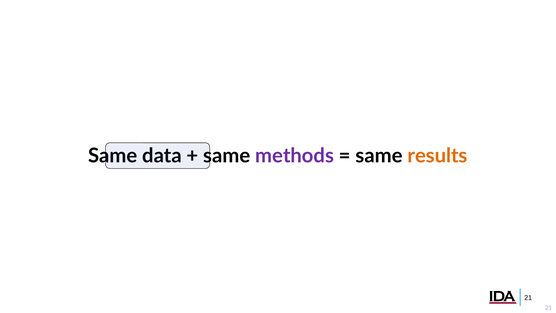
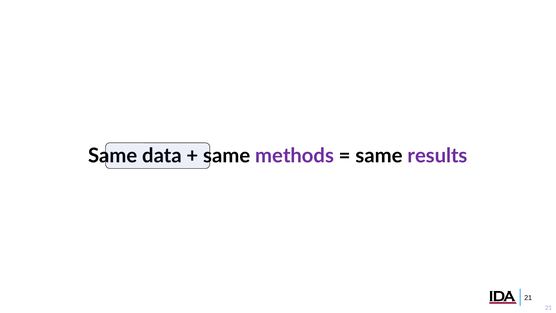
results colour: orange -> purple
